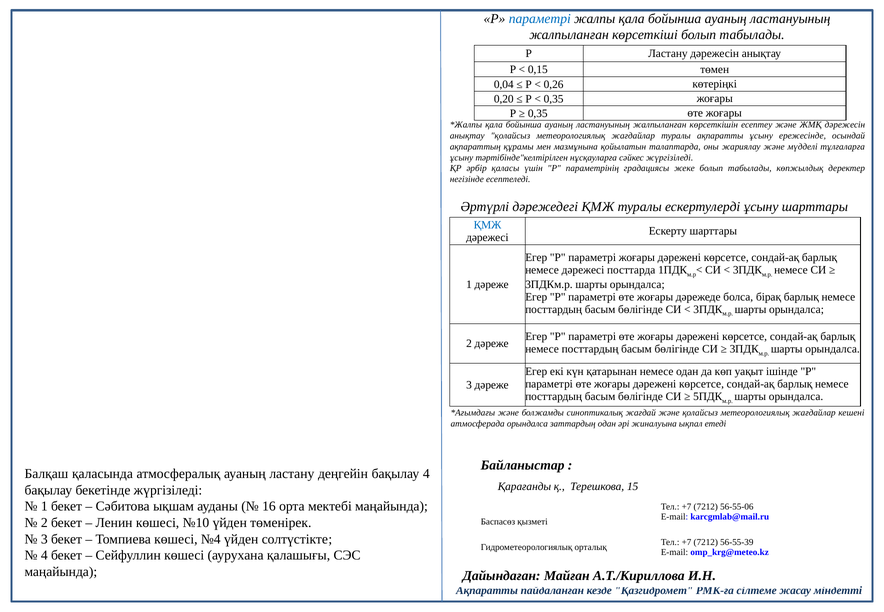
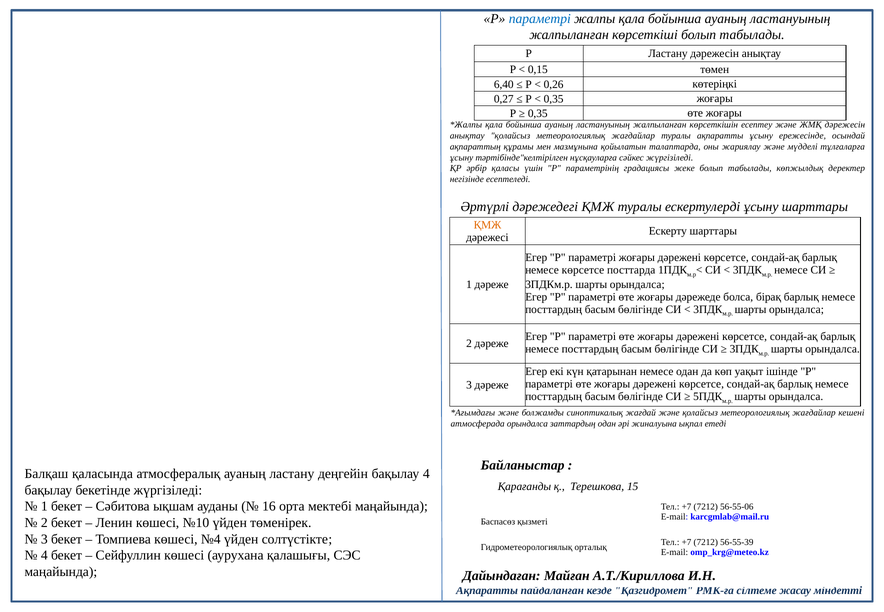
0,04: 0,04 -> 6,40
0,20: 0,20 -> 0,27
ҚМЖ at (487, 225) colour: blue -> orange
немесе дәрежесі: дәрежесі -> көрсетсе
